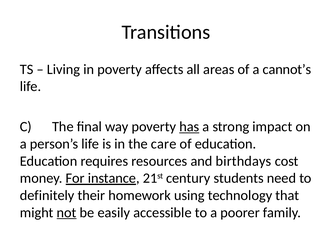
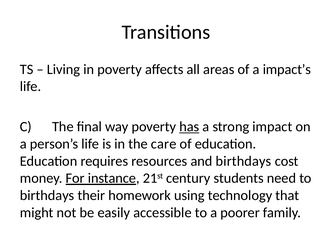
cannot’s: cannot’s -> impact’s
definitely at (47, 195): definitely -> birthdays
not underline: present -> none
